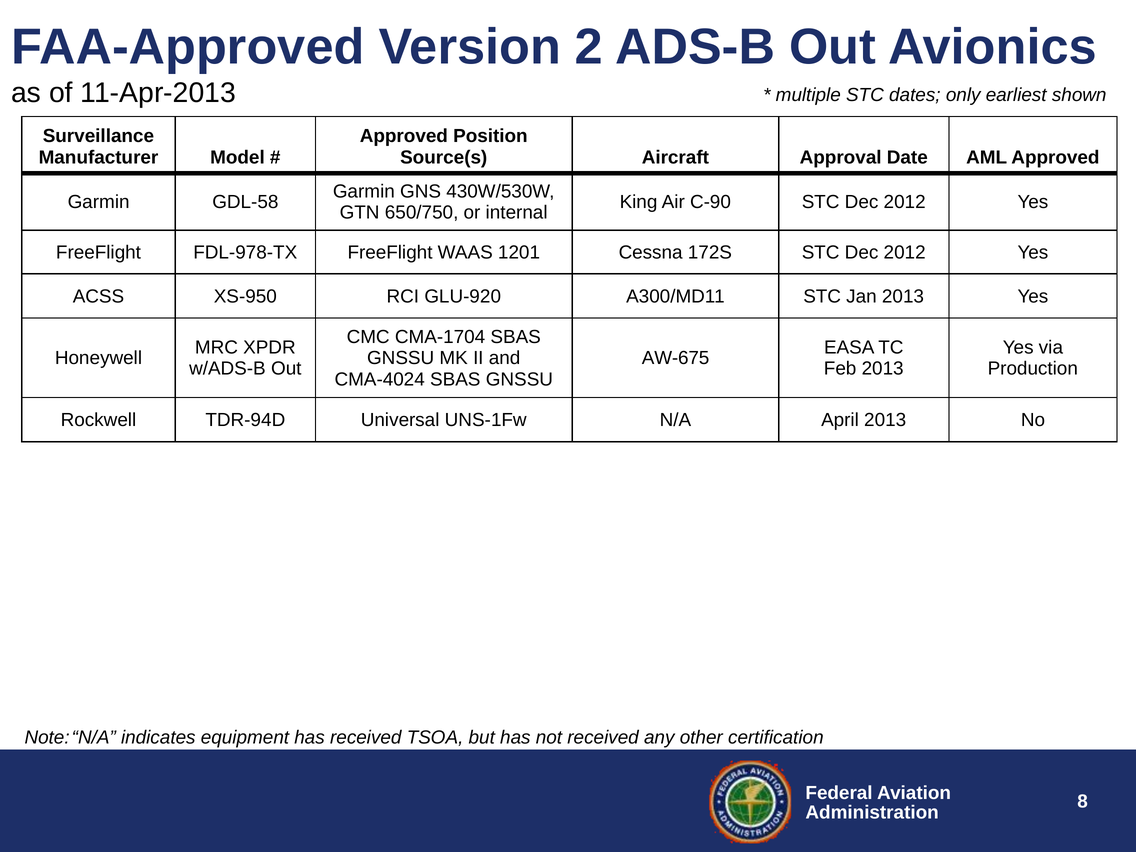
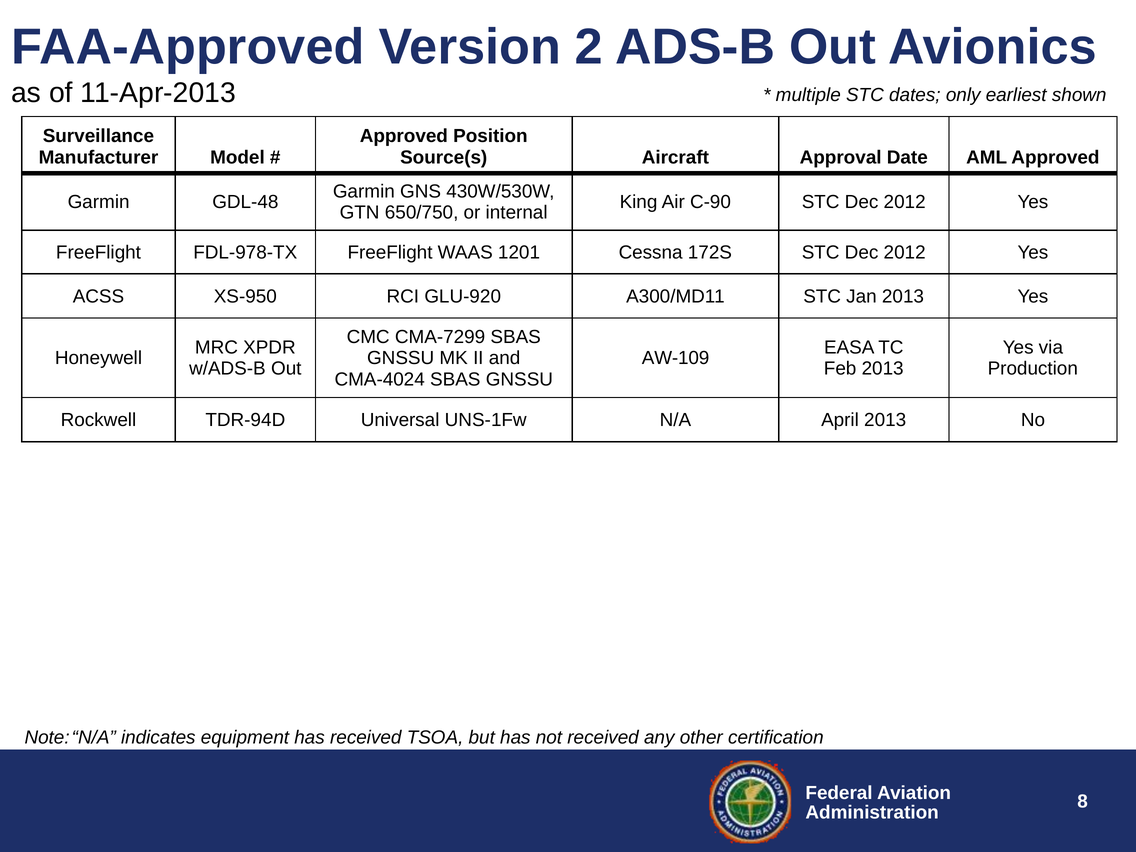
GDL-58: GDL-58 -> GDL-48
CMA-1704: CMA-1704 -> CMA-7299
AW-675: AW-675 -> AW-109
